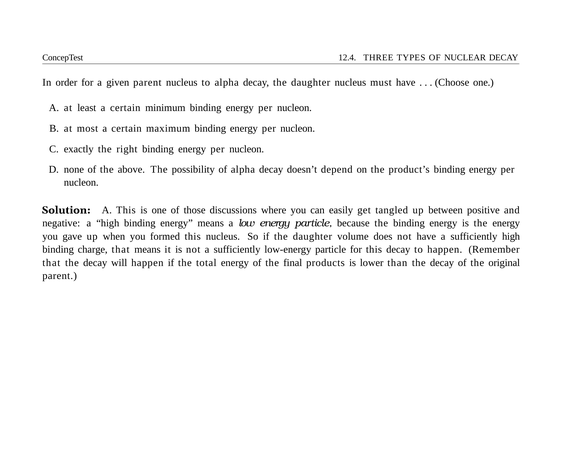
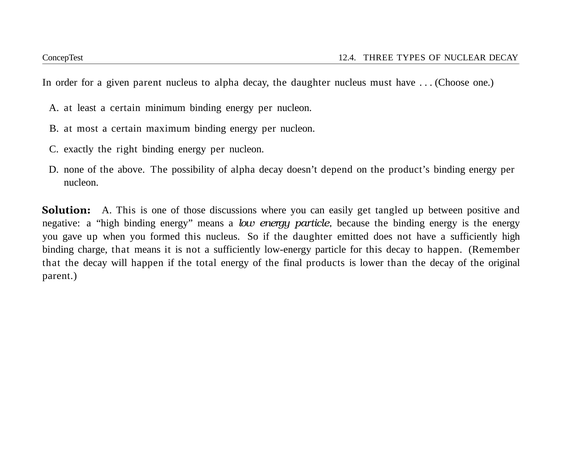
volume: volume -> emitted
